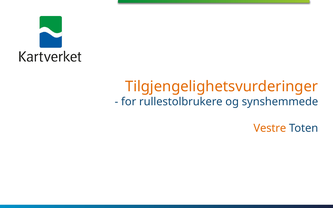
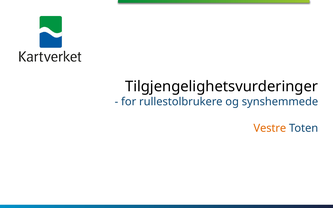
Tilgjengelighetsvurderinger colour: orange -> black
